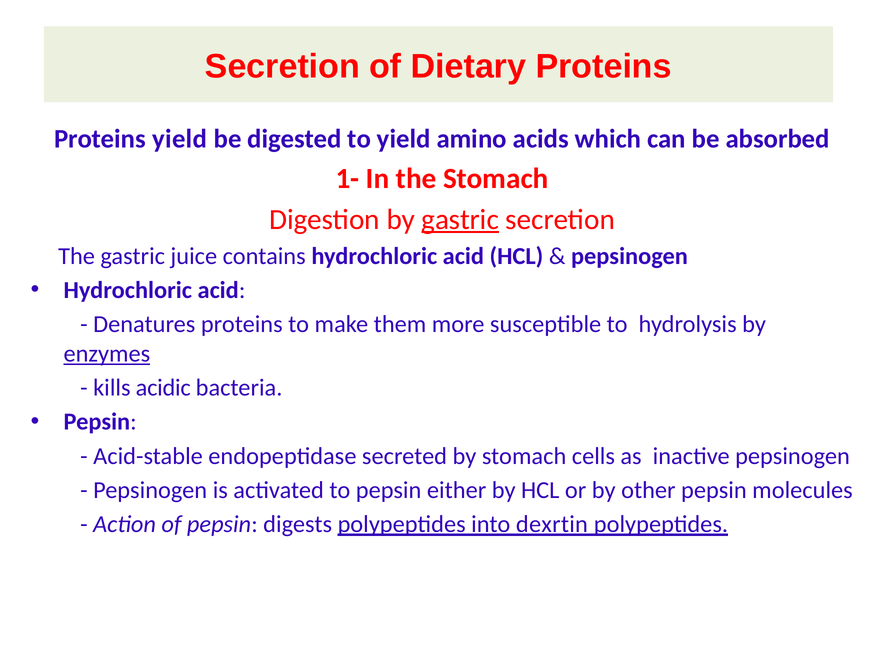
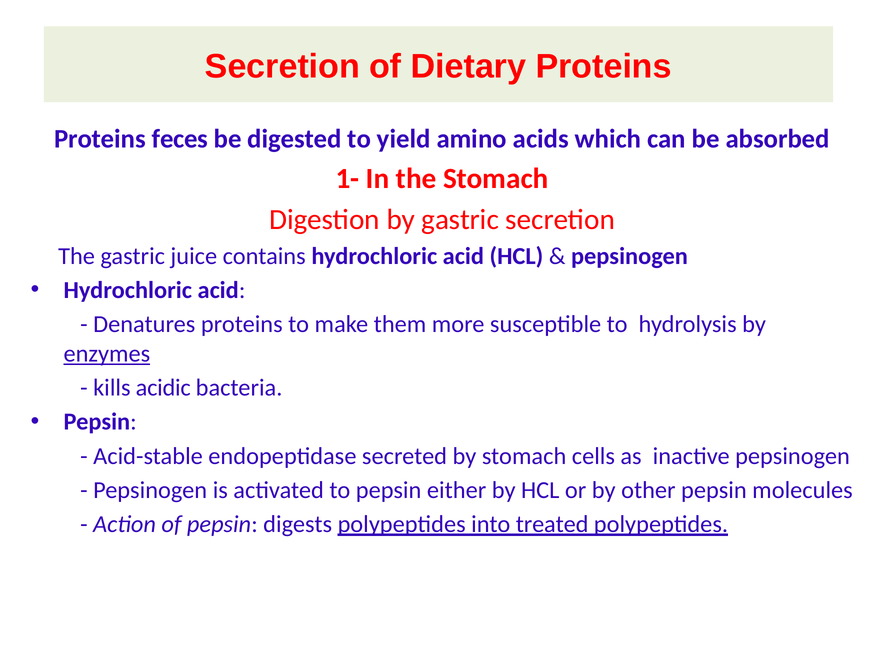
Proteins yield: yield -> feces
gastric at (460, 220) underline: present -> none
dexrtin: dexrtin -> treated
